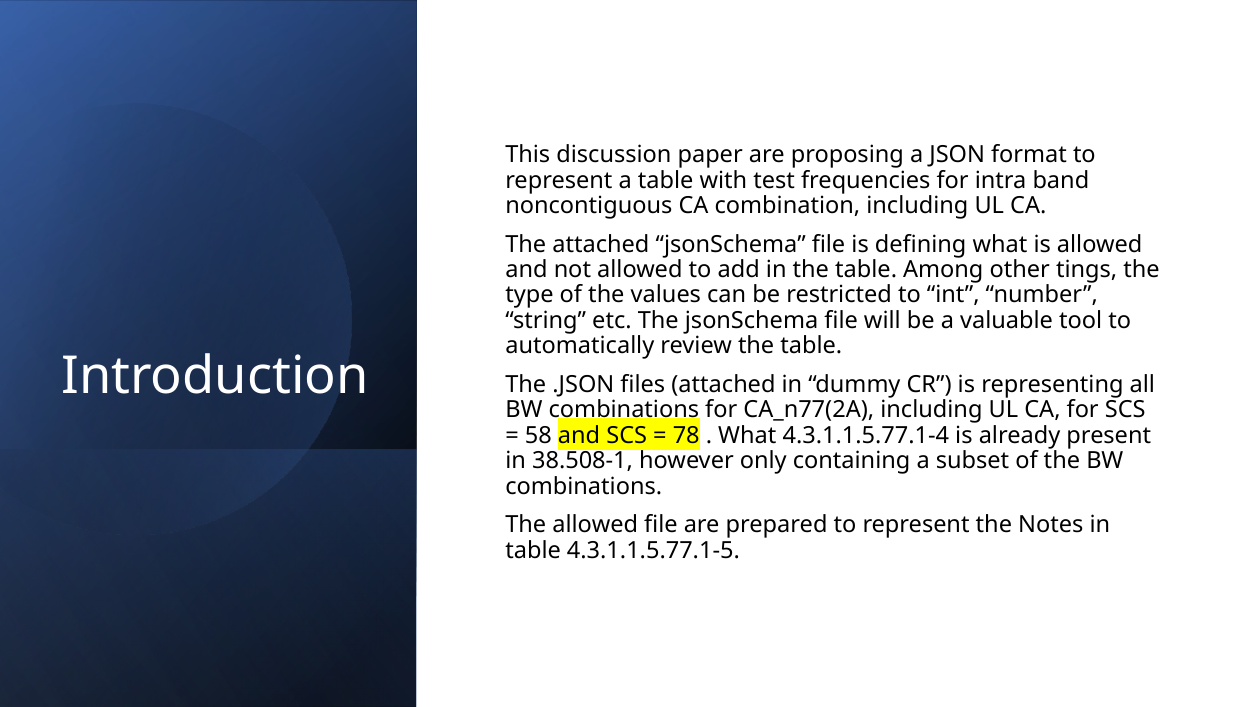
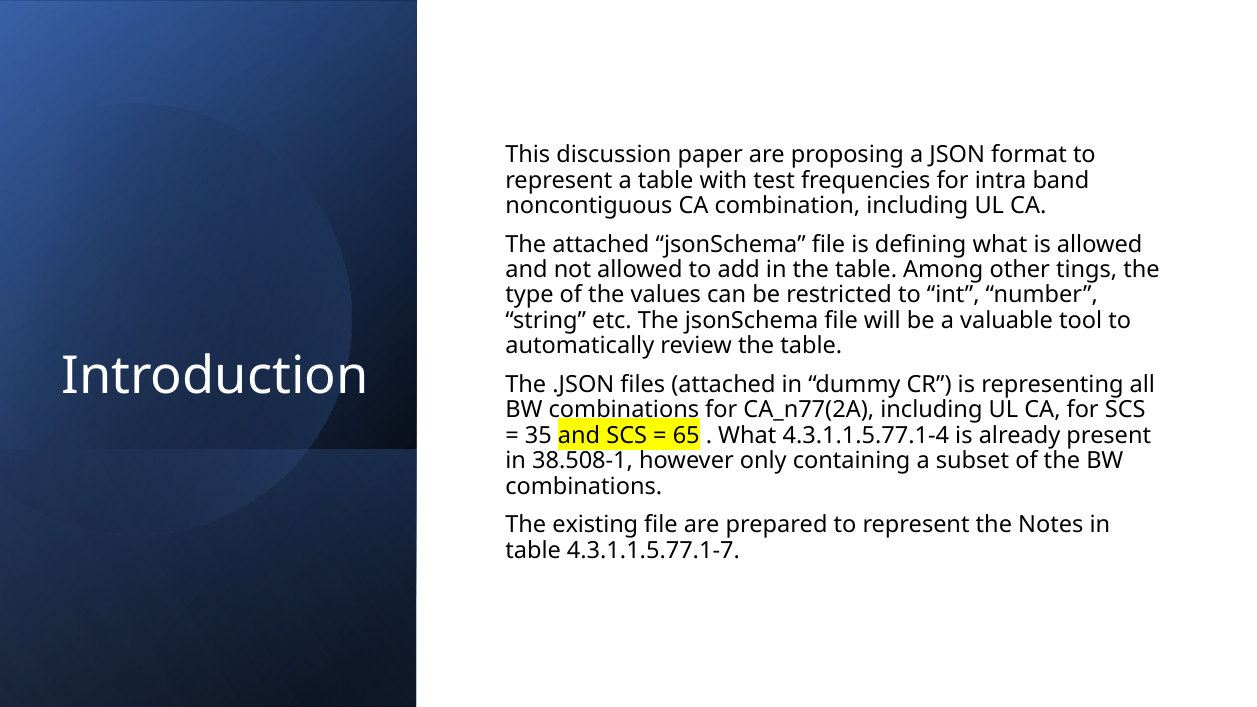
58: 58 -> 35
78: 78 -> 65
The allowed: allowed -> existing
4.3.1.1.5.77.1-5: 4.3.1.1.5.77.1-5 -> 4.3.1.1.5.77.1-7
